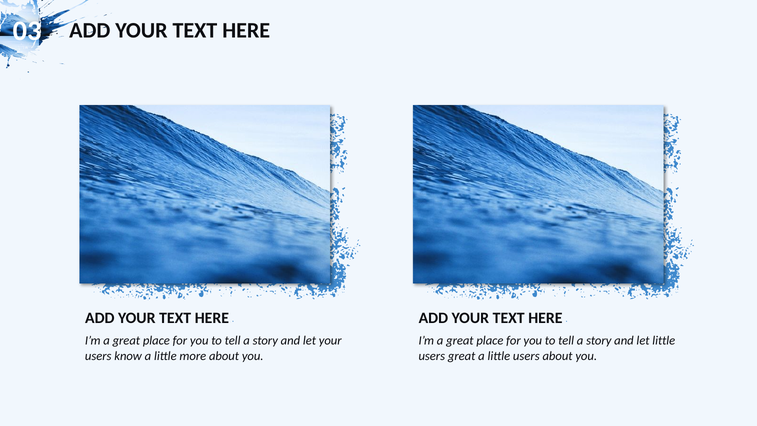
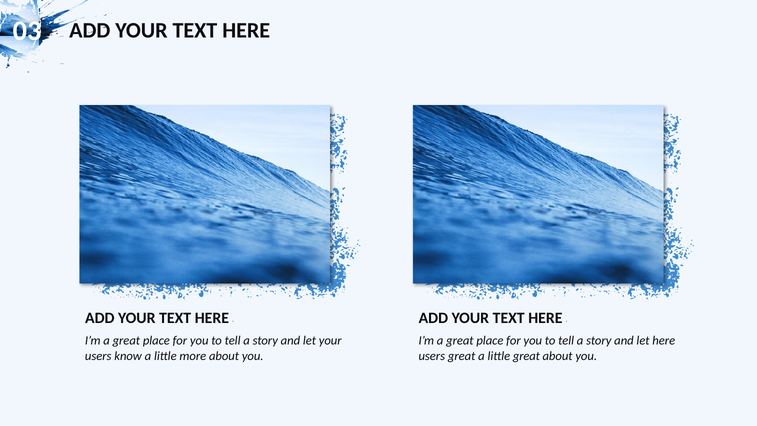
let little: little -> here
a little users: users -> great
